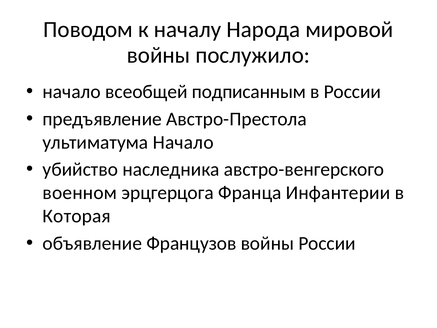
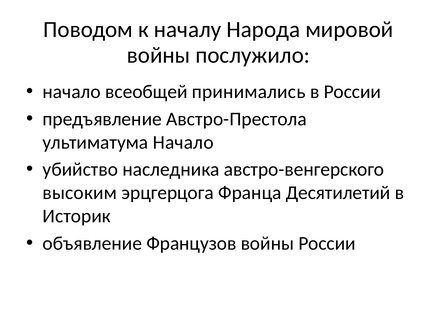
подписанным: подписанным -> принимались
военном: военном -> высоким
Инфантерии: Инфантерии -> Десятилетий
Которая: Которая -> Историк
